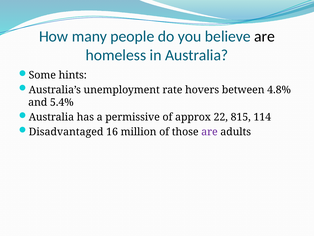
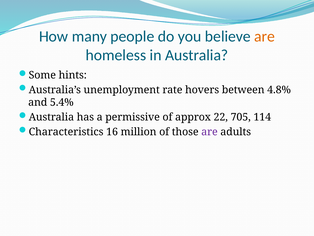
are at (265, 36) colour: black -> orange
815: 815 -> 705
Disadvantaged: Disadvantaged -> Characteristics
